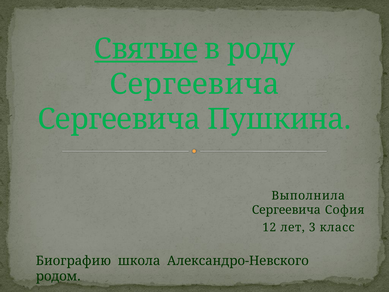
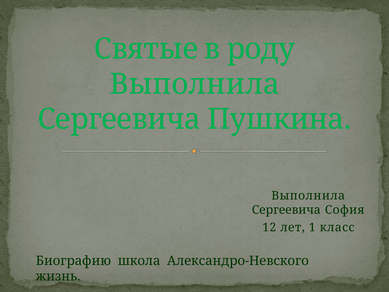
Святые underline: present -> none
Сергеевича at (195, 84): Сергеевича -> Выполнила
3: 3 -> 1
родом: родом -> жизнь
